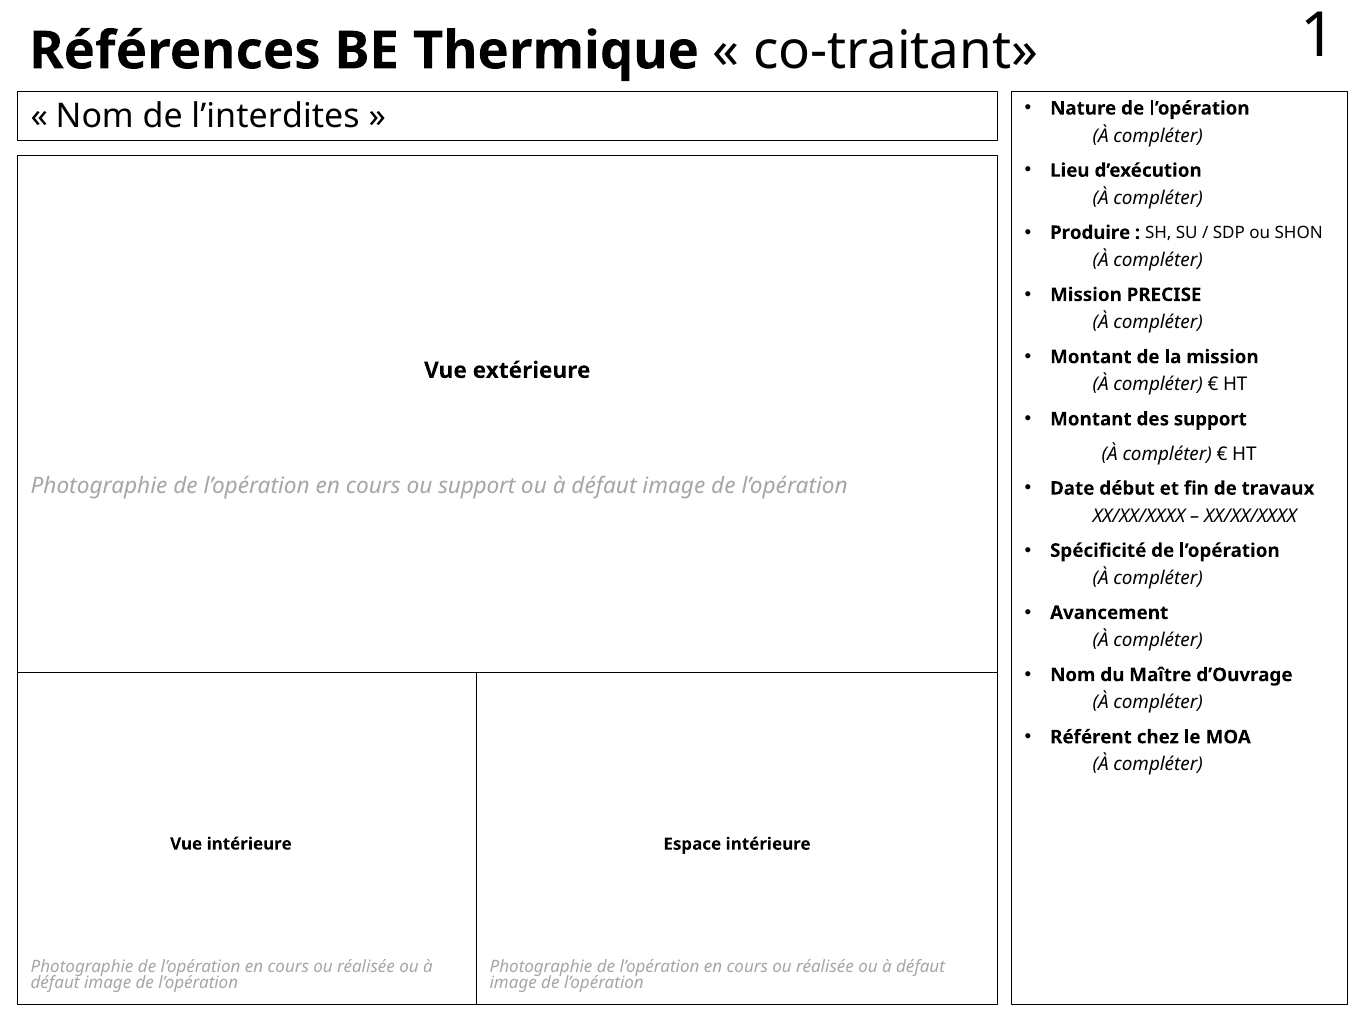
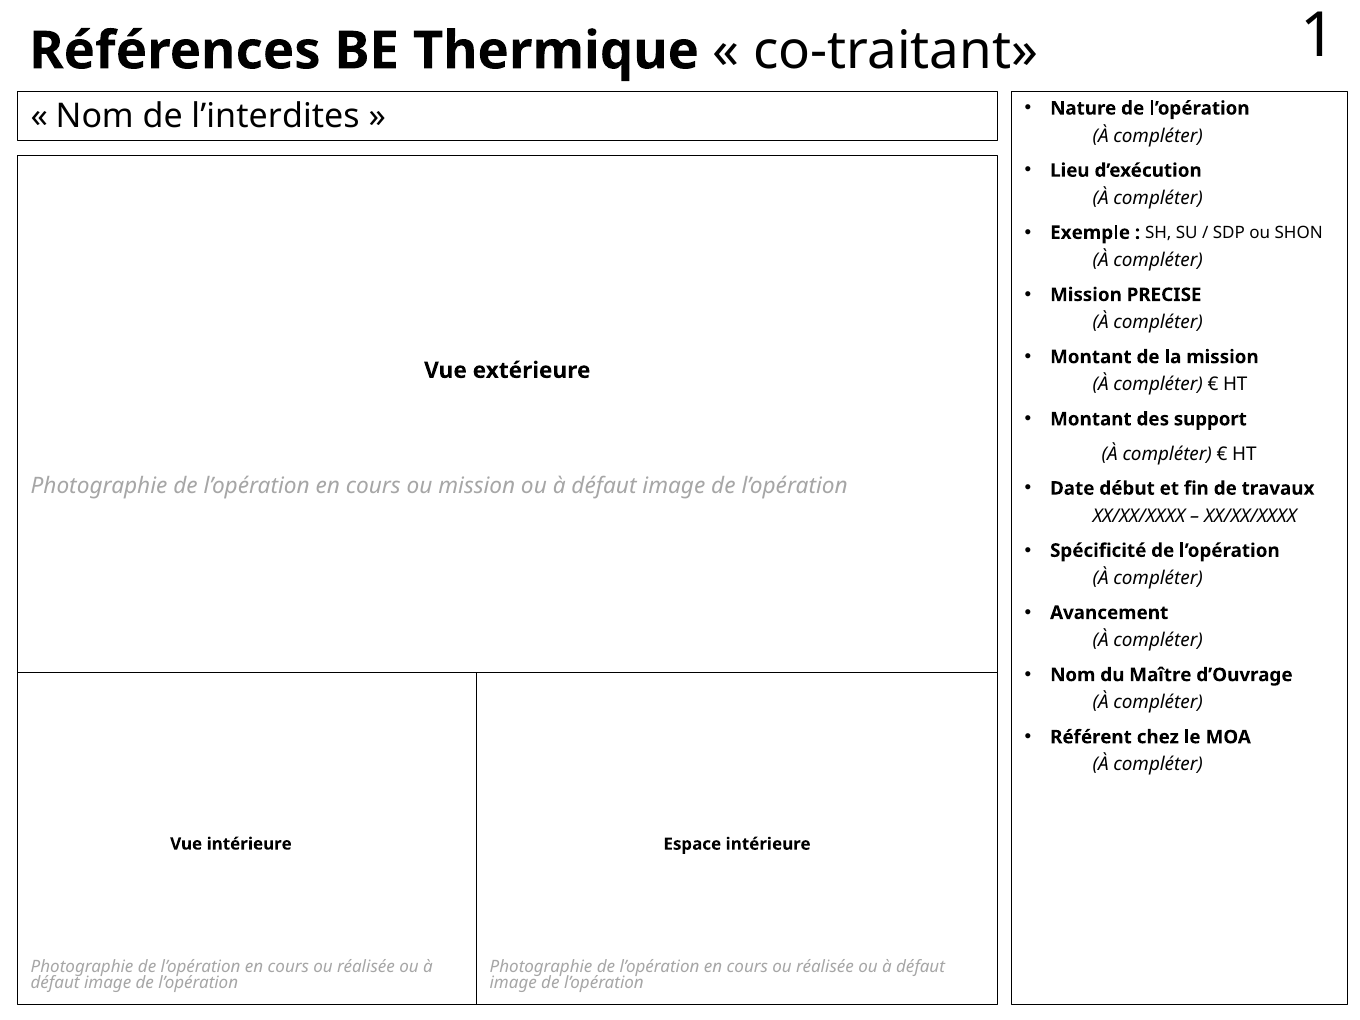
Produire: Produire -> Exemple
ou support: support -> mission
